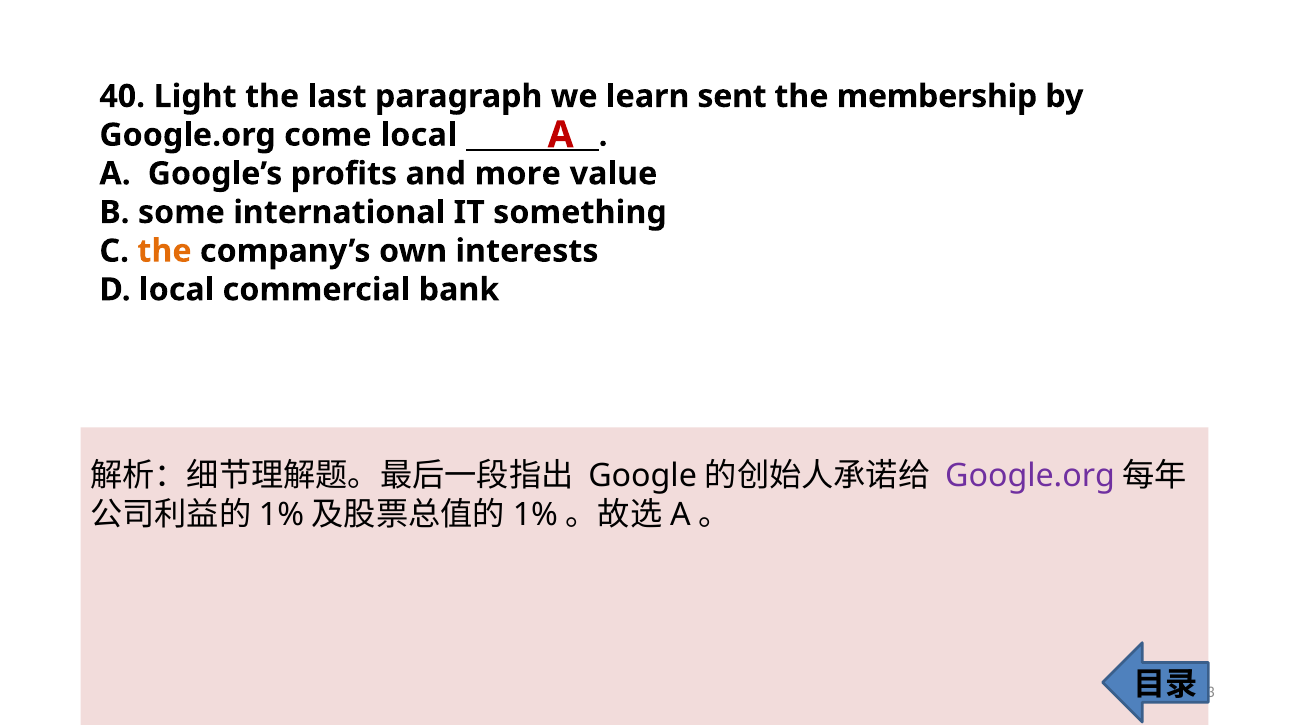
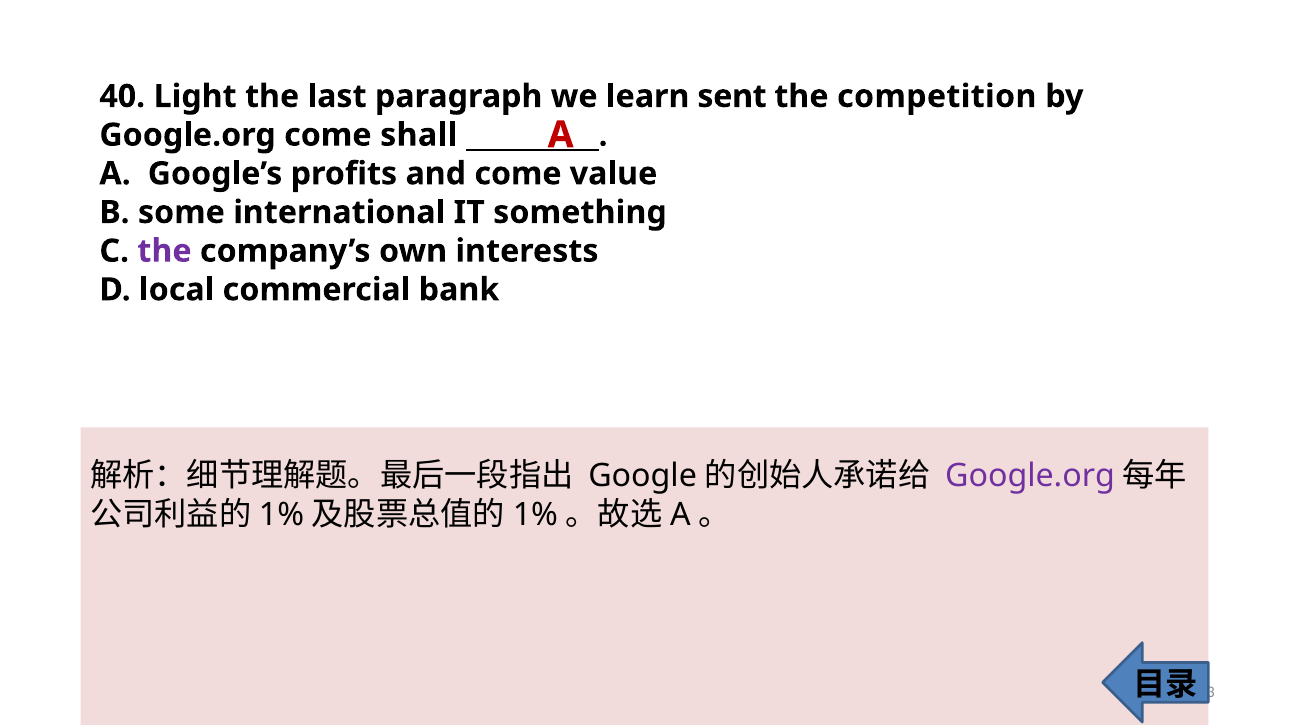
membership: membership -> competition
come local: local -> shall
and more: more -> come
the at (165, 251) colour: orange -> purple
